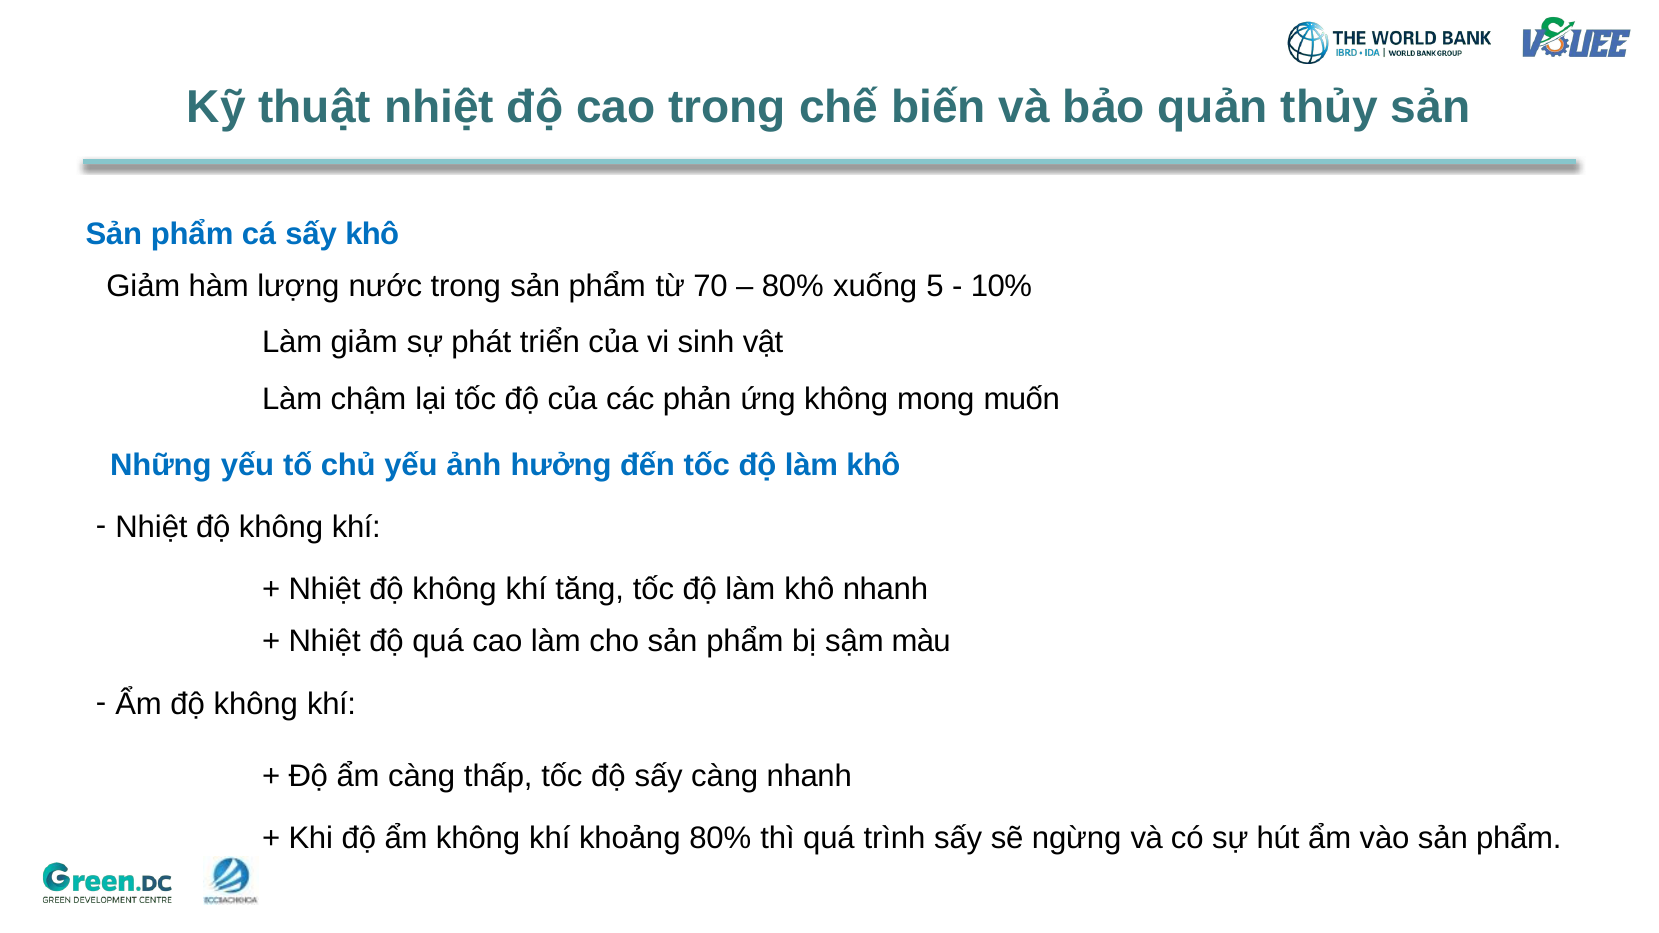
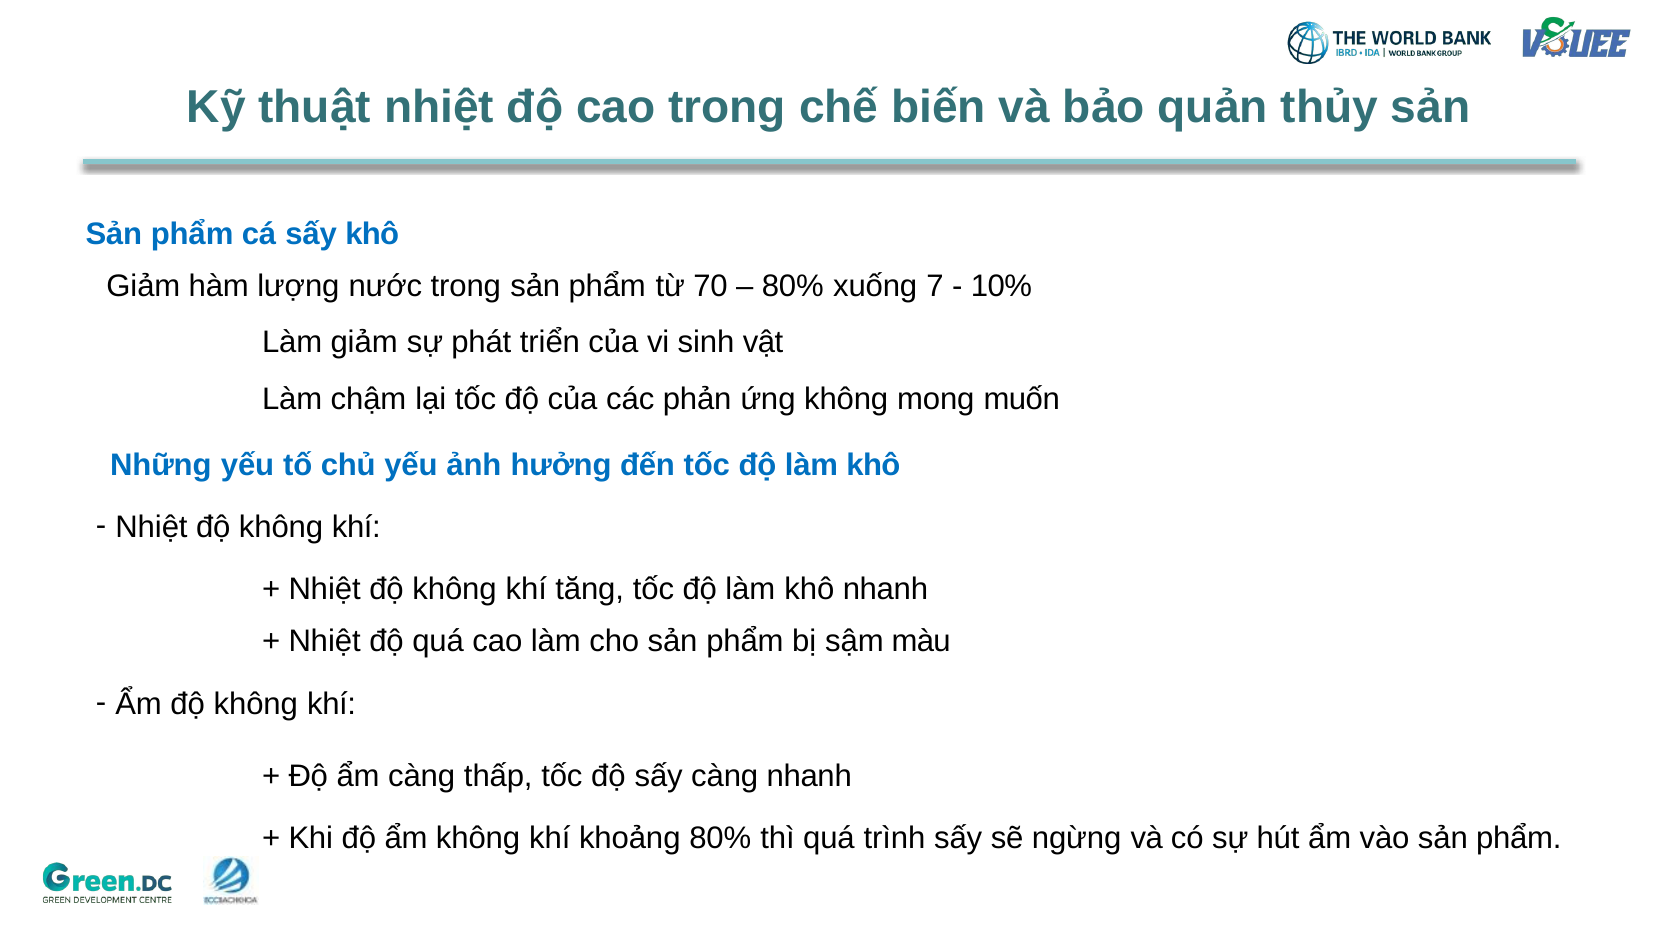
5: 5 -> 7
